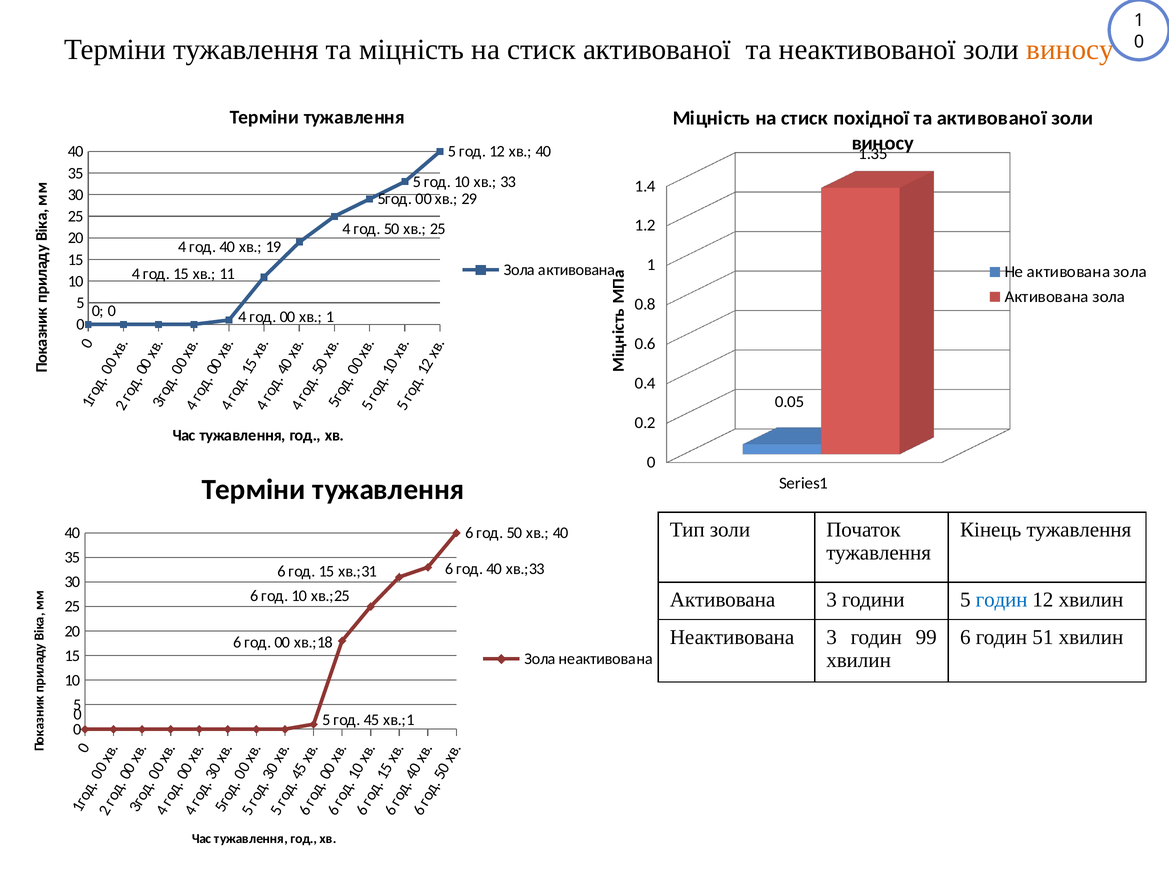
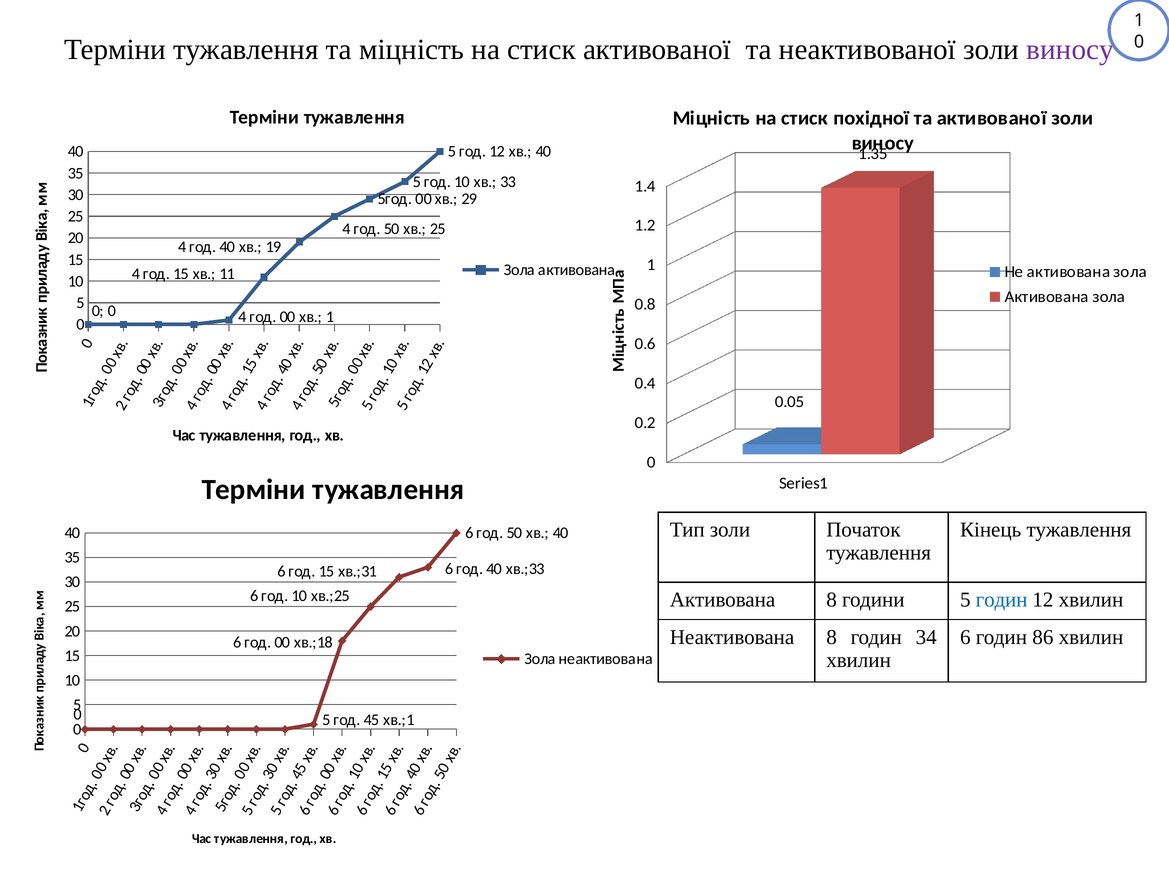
виносу at (1070, 50) colour: orange -> purple
Активована 3: 3 -> 8
Неактивована 3: 3 -> 8
99: 99 -> 34
51: 51 -> 86
